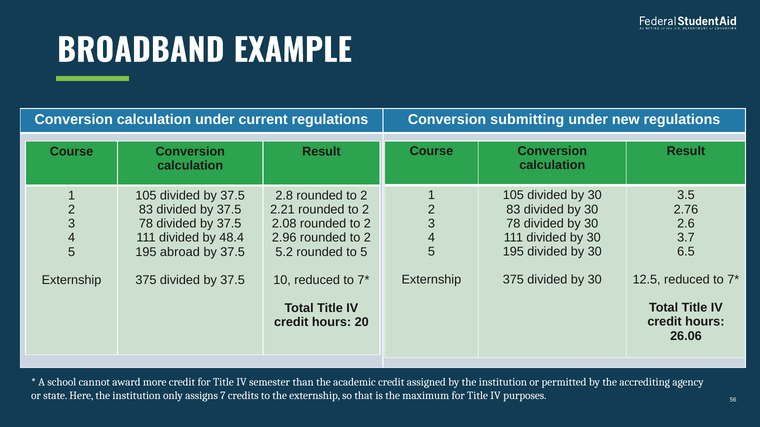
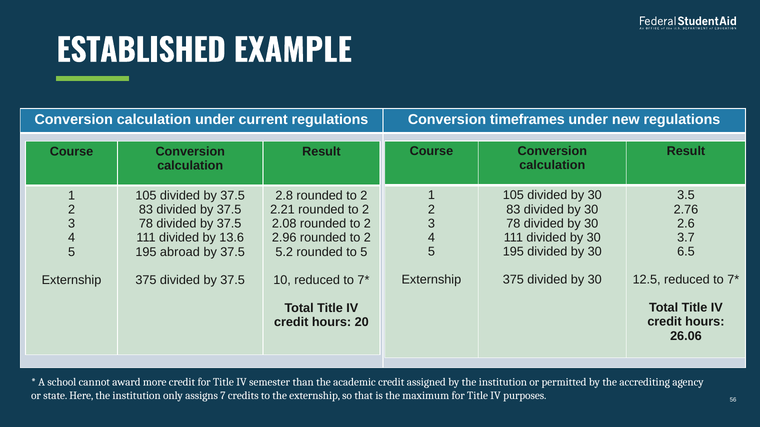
BROADBAND: BROADBAND -> ESTABLISHED
submitting: submitting -> timeframes
48.4: 48.4 -> 13.6
